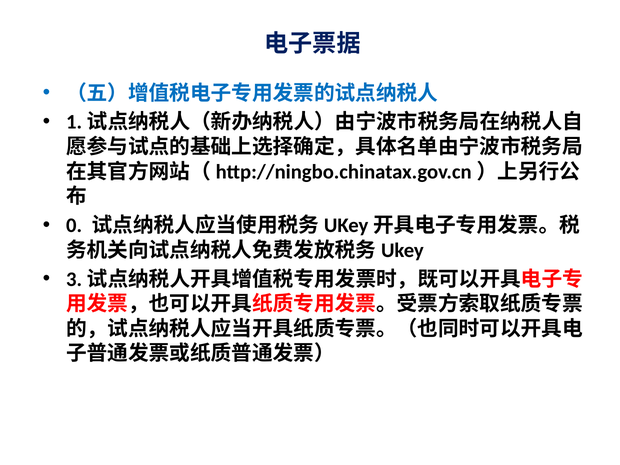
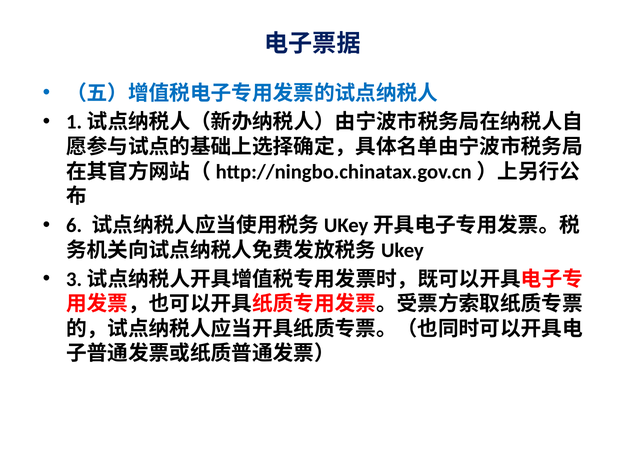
0: 0 -> 6
